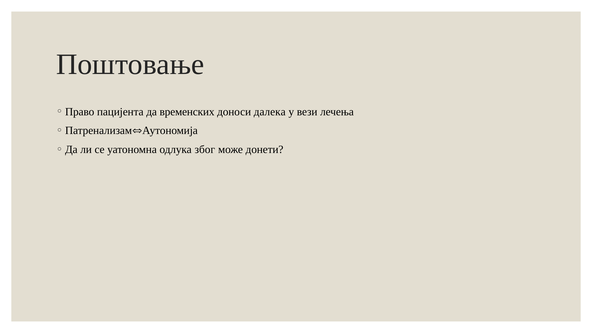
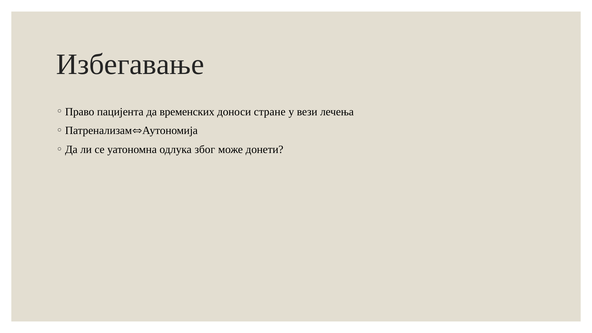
Поштовање: Поштовање -> Избегавање
далека: далека -> стране
